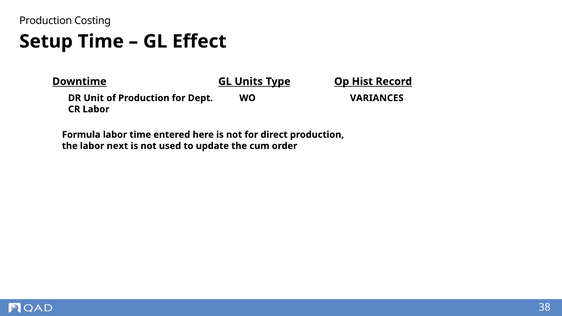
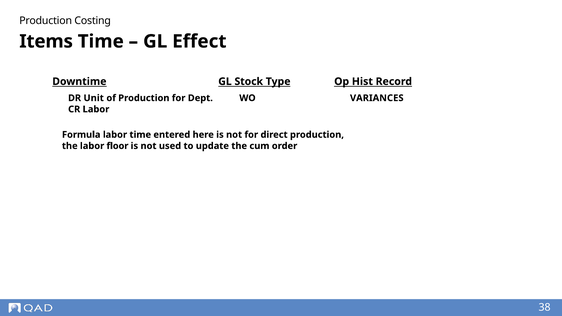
Setup: Setup -> Items
Units: Units -> Stock
next: next -> floor
